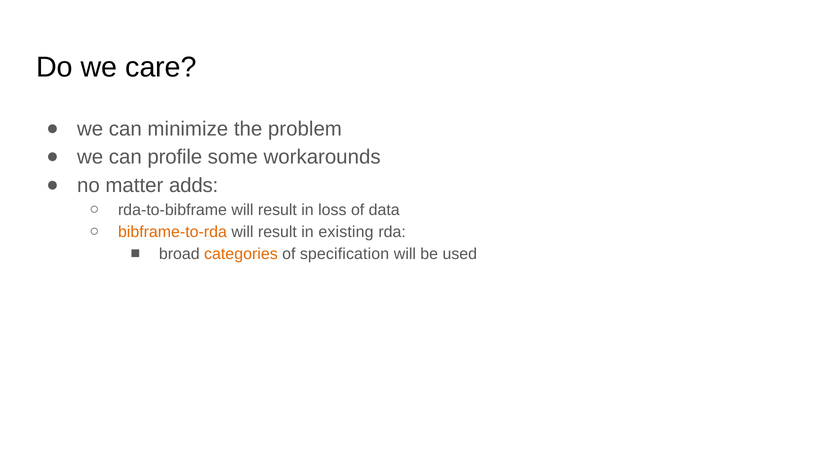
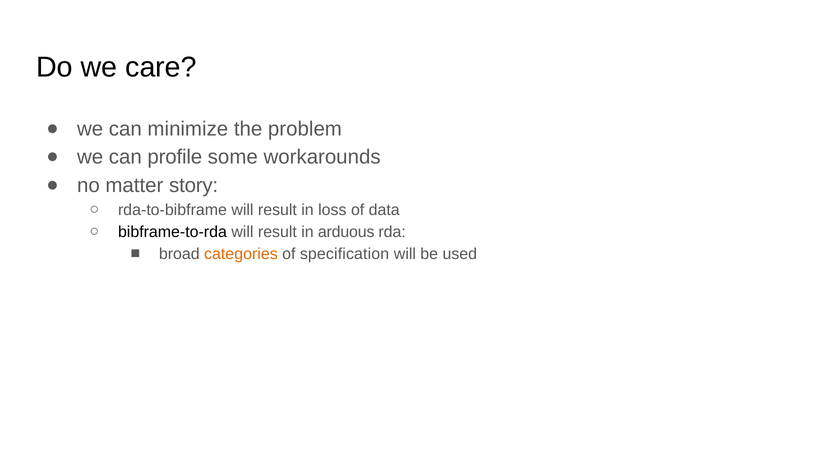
adds: adds -> story
bibframe-to-rda colour: orange -> black
existing: existing -> arduous
